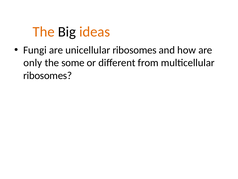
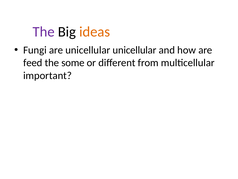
The at (44, 32) colour: orange -> purple
unicellular ribosomes: ribosomes -> unicellular
only: only -> feed
ribosomes at (48, 75): ribosomes -> important
